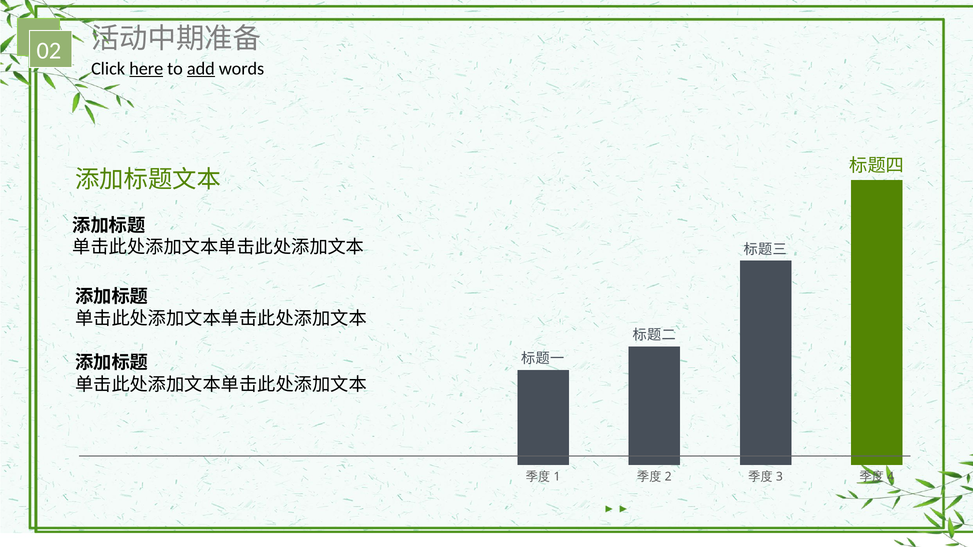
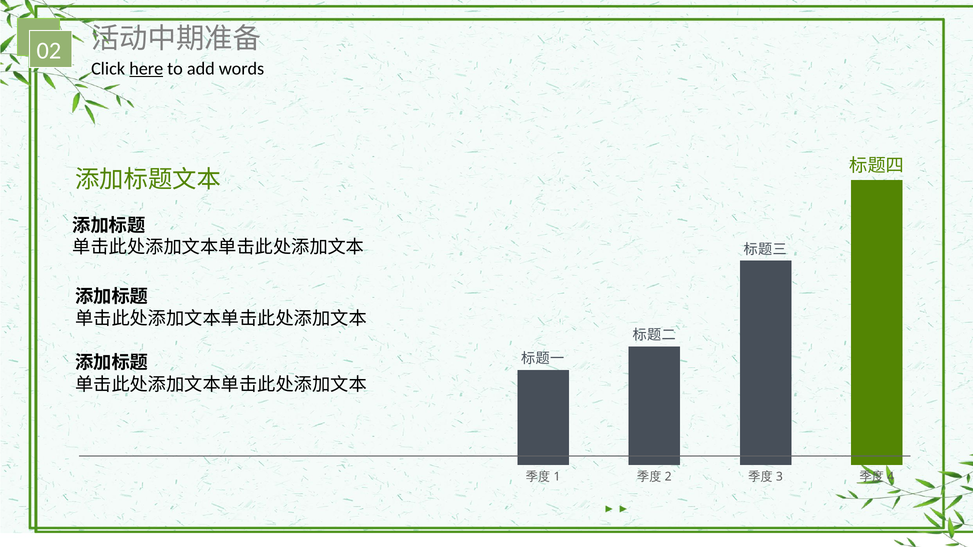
add underline: present -> none
